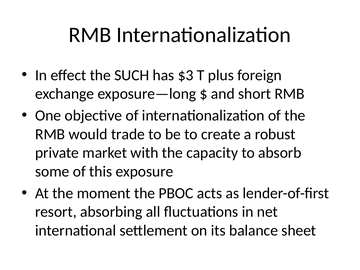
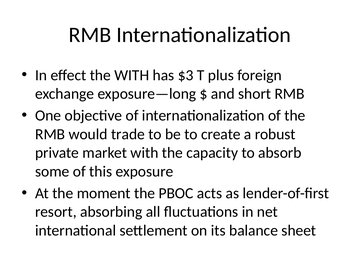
the SUCH: SUCH -> WITH
